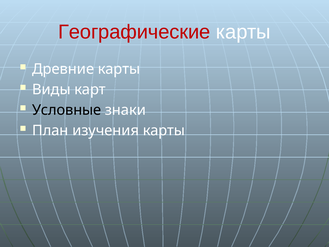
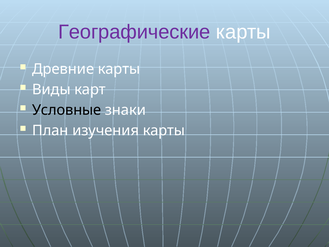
Географические colour: red -> purple
